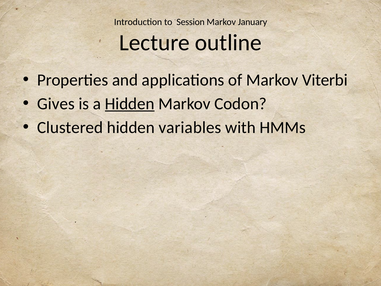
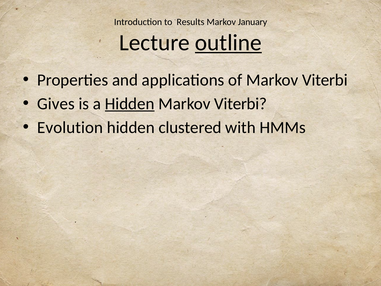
Session: Session -> Results
outline underline: none -> present
Codon at (241, 104): Codon -> Viterbi
Clustered: Clustered -> Evolution
variables: variables -> clustered
